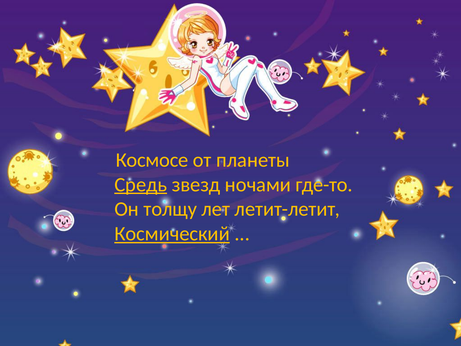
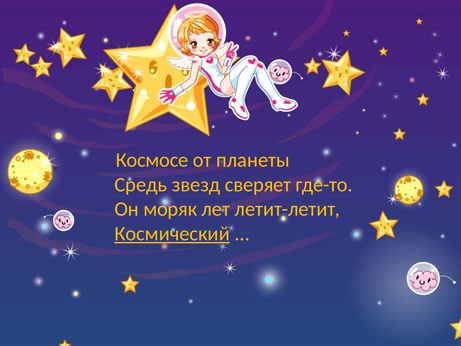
Средь underline: present -> none
ночами: ночами -> сверяет
толщу: толщу -> моряк
